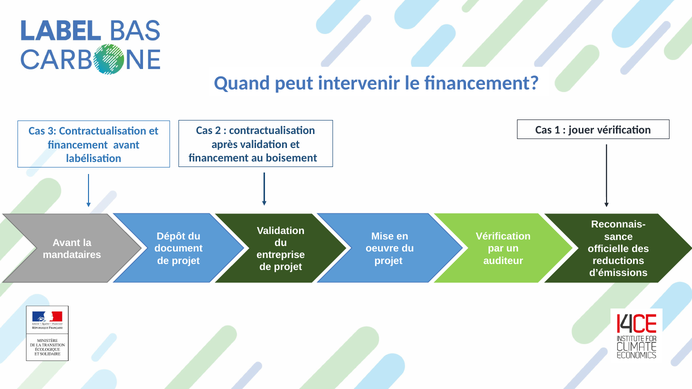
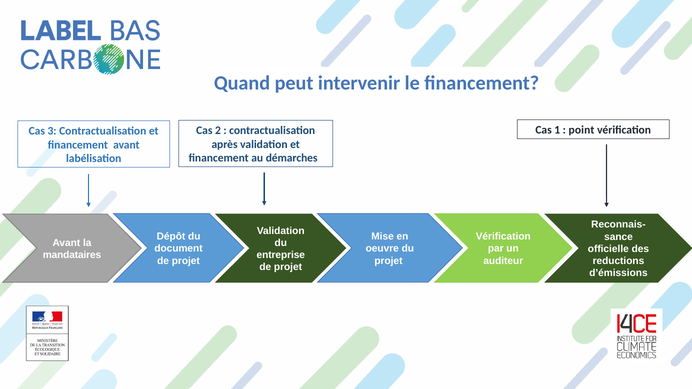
jouer: jouer -> point
boisement: boisement -> démarches
